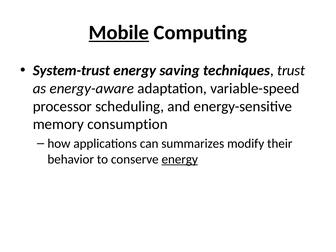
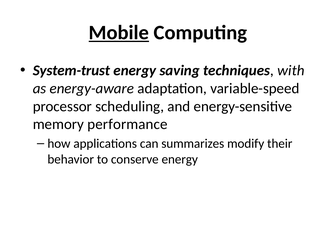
trust: trust -> with
consumption: consumption -> performance
energy at (180, 159) underline: present -> none
